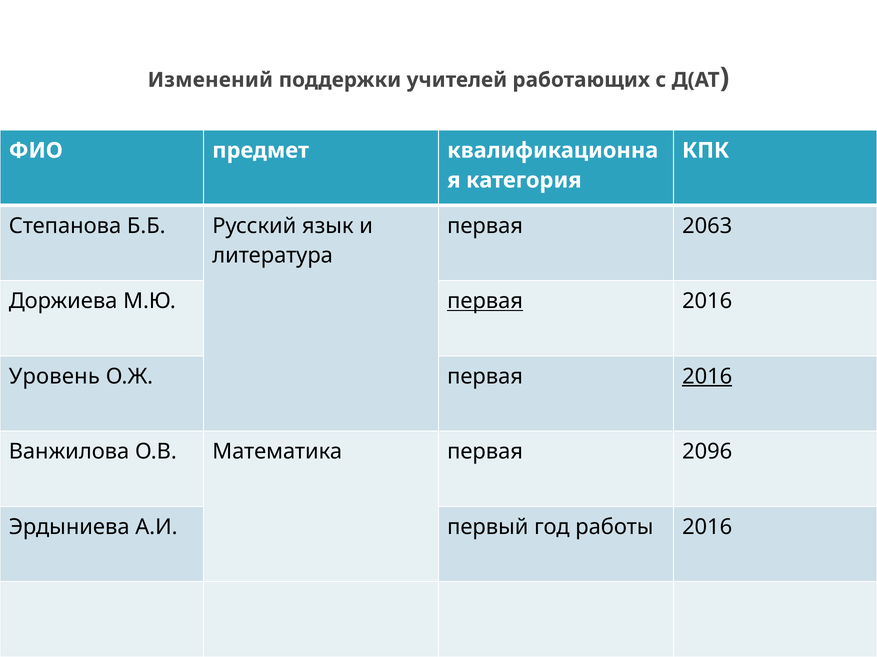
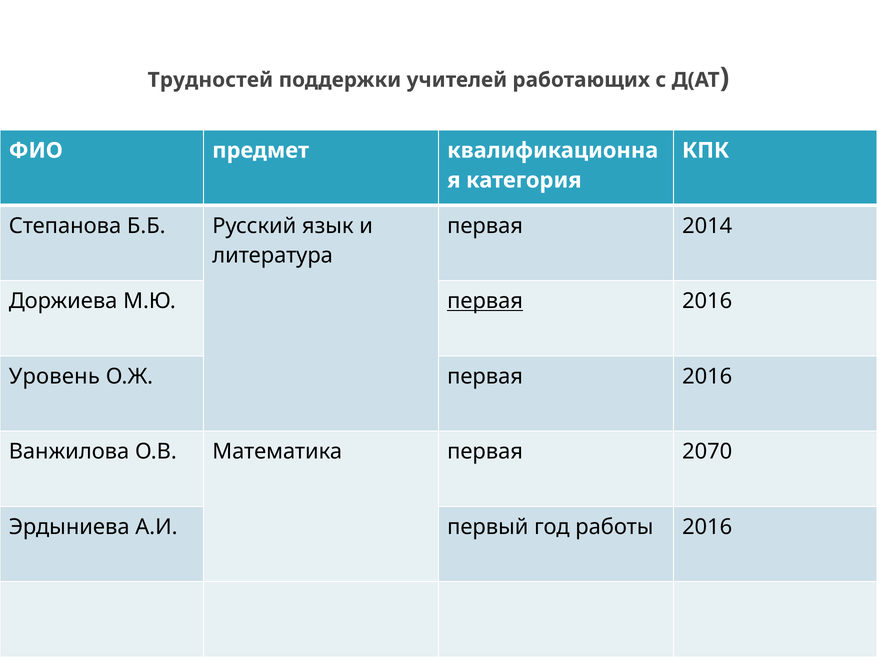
Изменений: Изменений -> Трудностей
2063: 2063 -> 2014
2016 at (707, 377) underline: present -> none
2096: 2096 -> 2070
